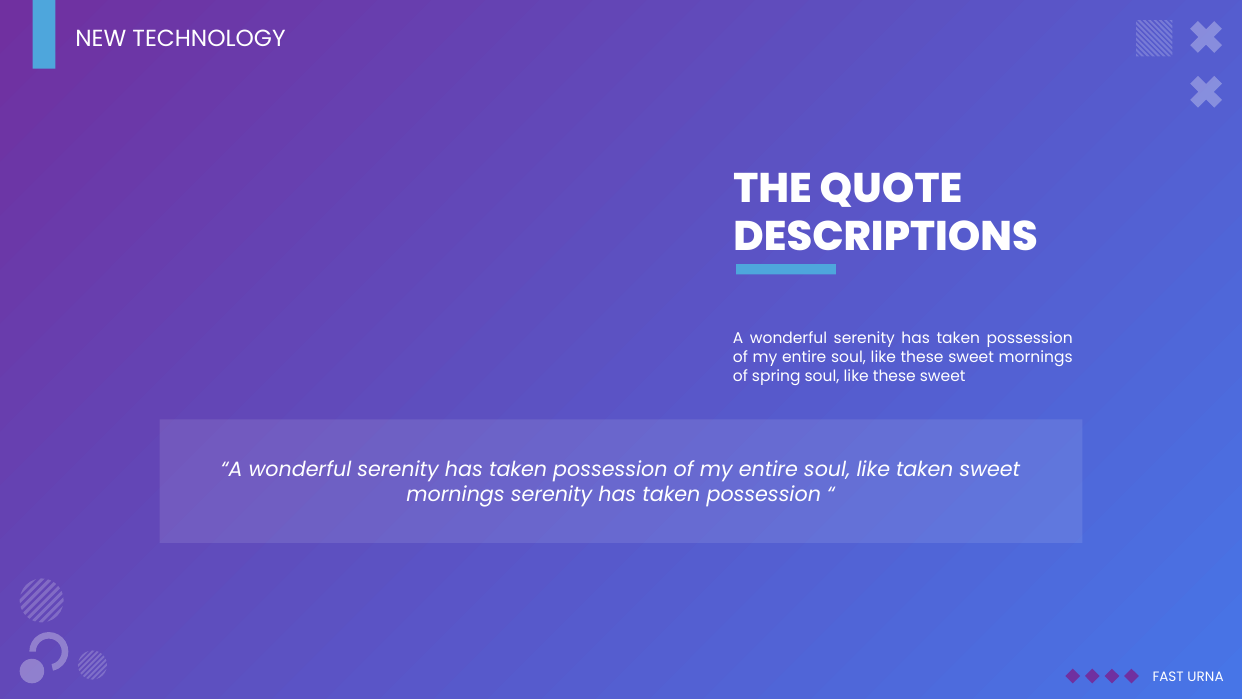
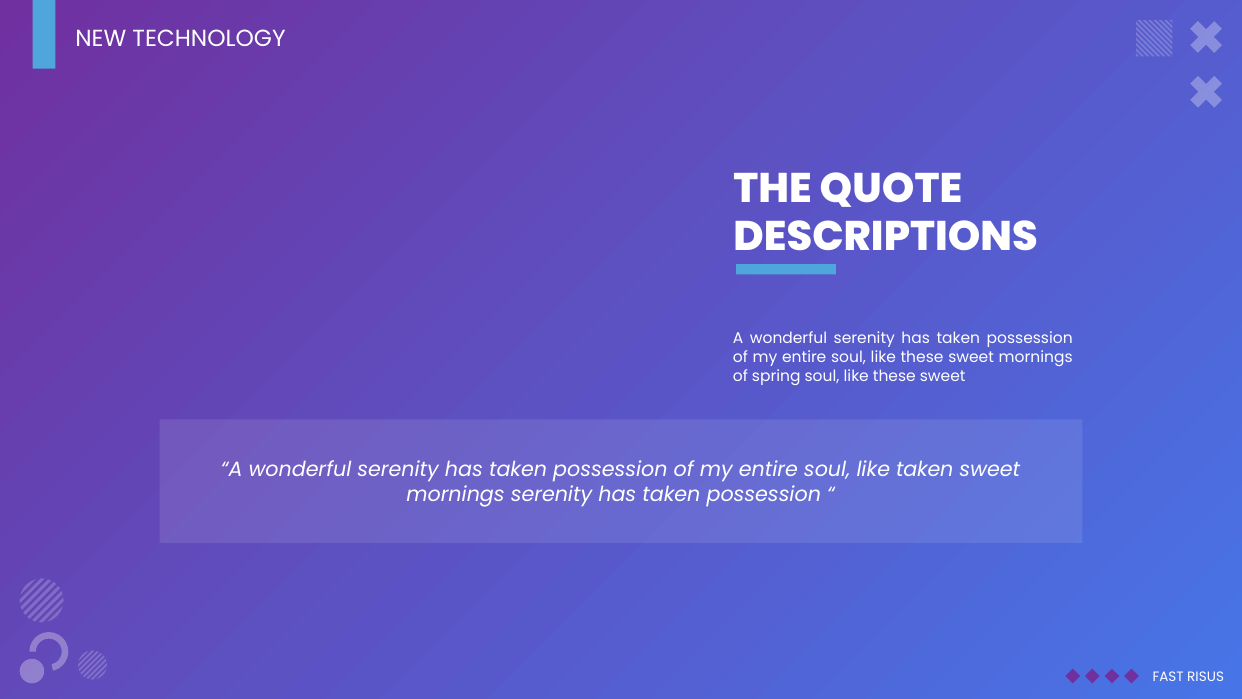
URNA: URNA -> RISUS
